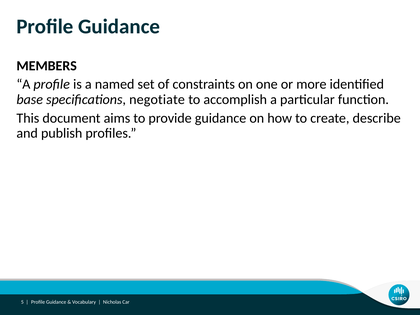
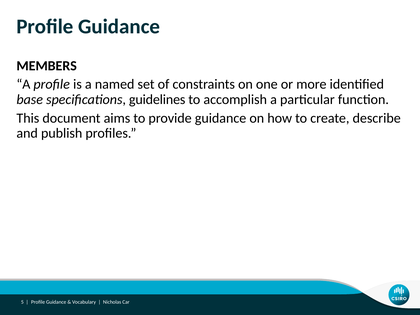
negotiate: negotiate -> guidelines
